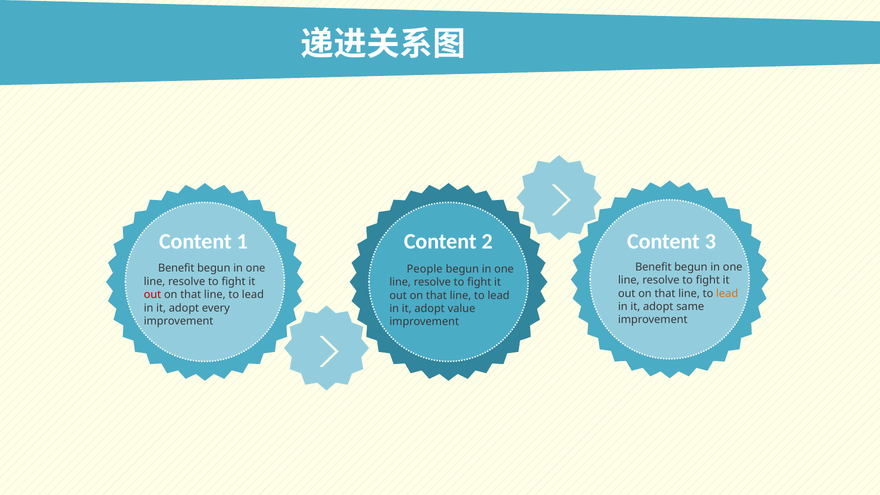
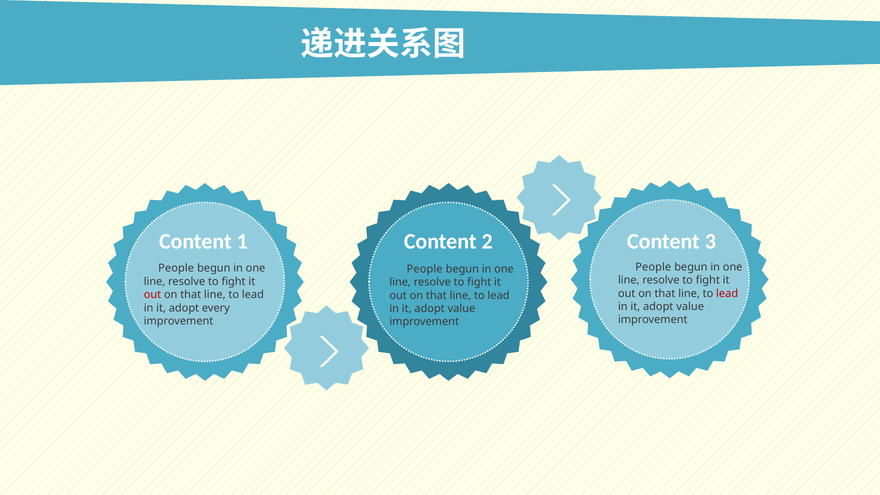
Benefit at (653, 267): Benefit -> People
Benefit at (176, 268): Benefit -> People
lead at (727, 293) colour: orange -> red
same at (690, 307): same -> value
